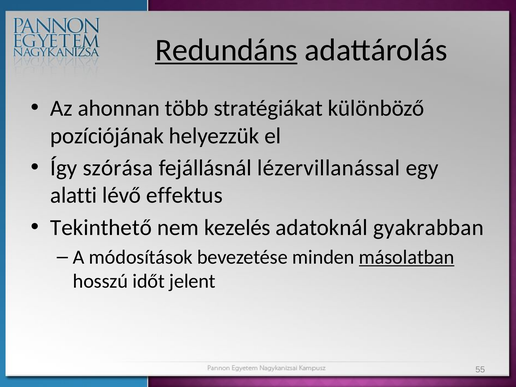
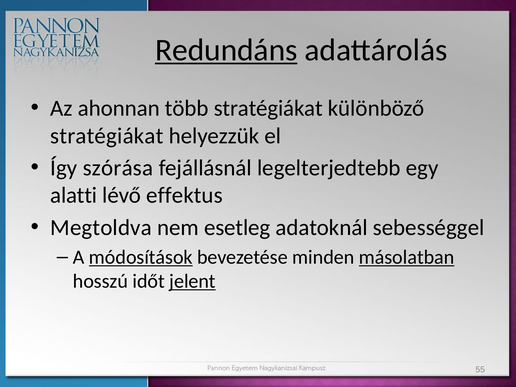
pozíciójának at (107, 136): pozíciójának -> stratégiákat
lézervillanással: lézervillanással -> legelterjedtebb
Tekinthető: Tekinthető -> Megtoldva
kezelés: kezelés -> esetleg
gyakrabban: gyakrabban -> sebességgel
módosítások underline: none -> present
jelent underline: none -> present
